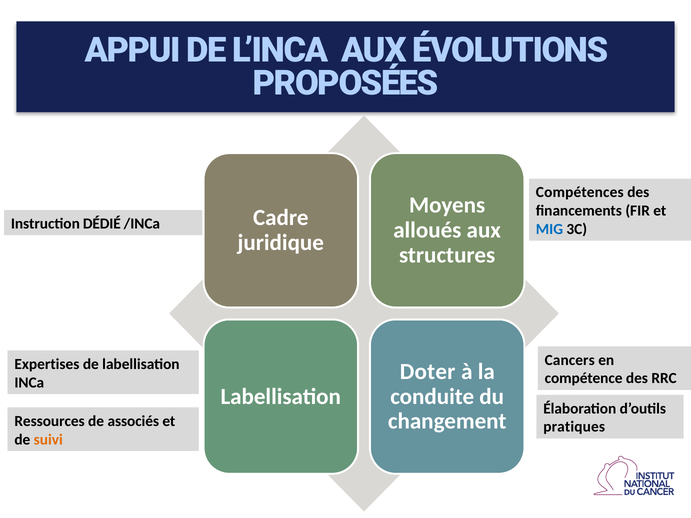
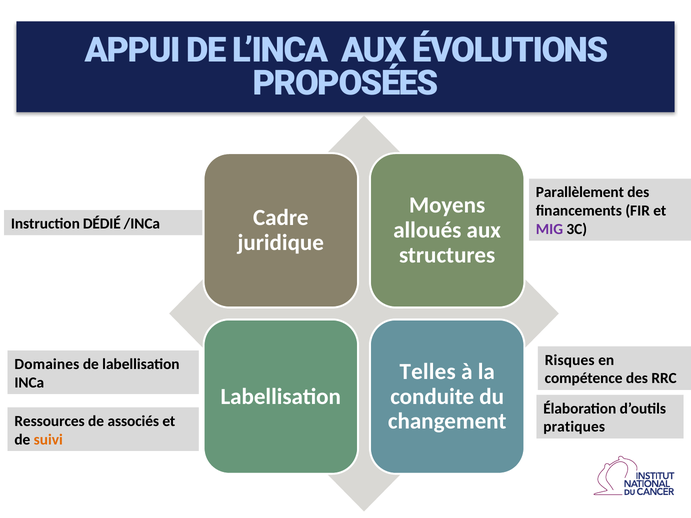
Compétences: Compétences -> Parallèlement
MIG colour: blue -> purple
Cancers: Cancers -> Risques
Expertises: Expertises -> Domaines
Doter: Doter -> Telles
